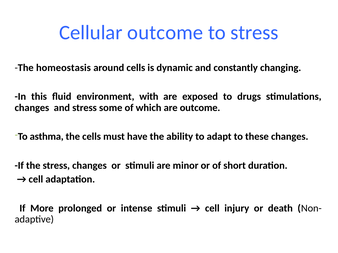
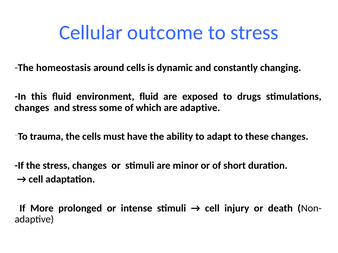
environment with: with -> fluid
are outcome: outcome -> adaptive
asthma: asthma -> trauma
